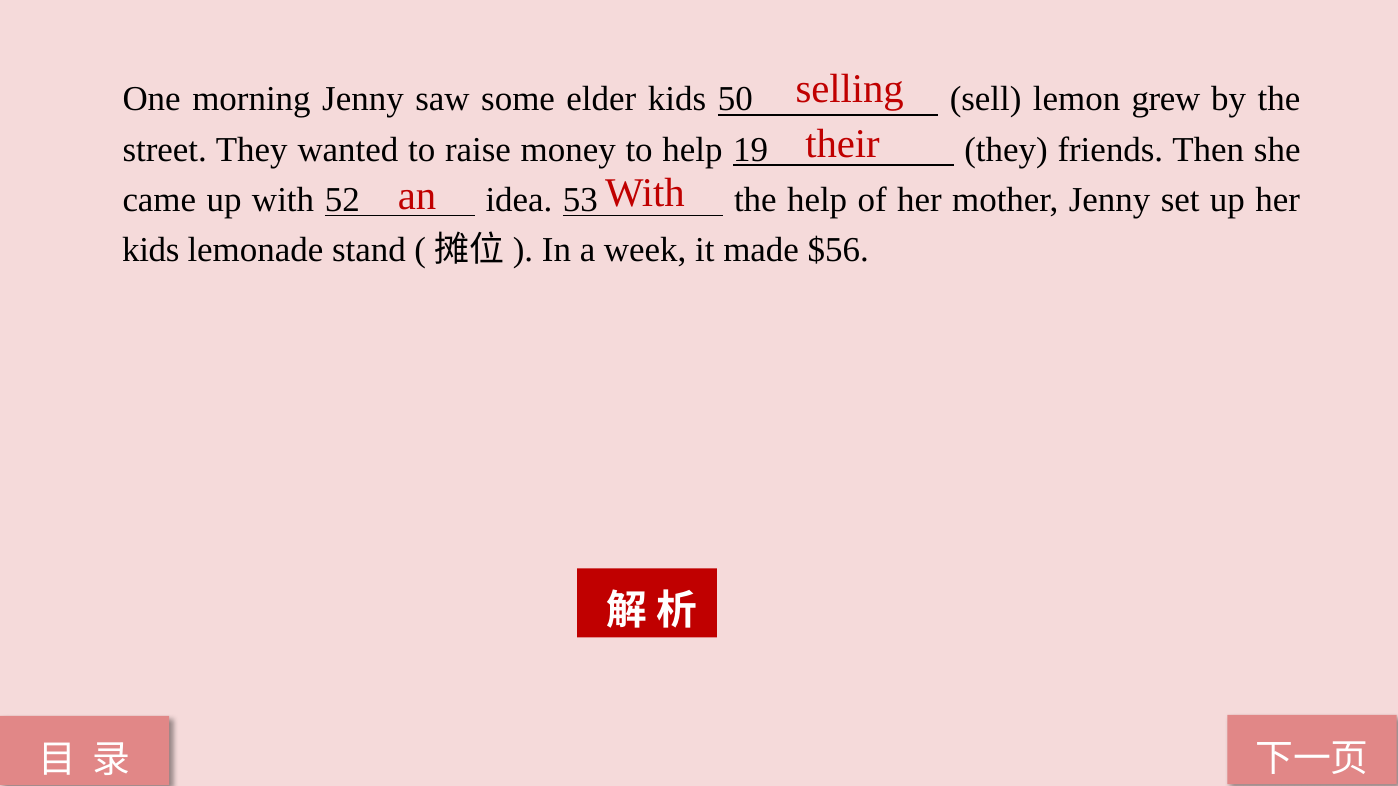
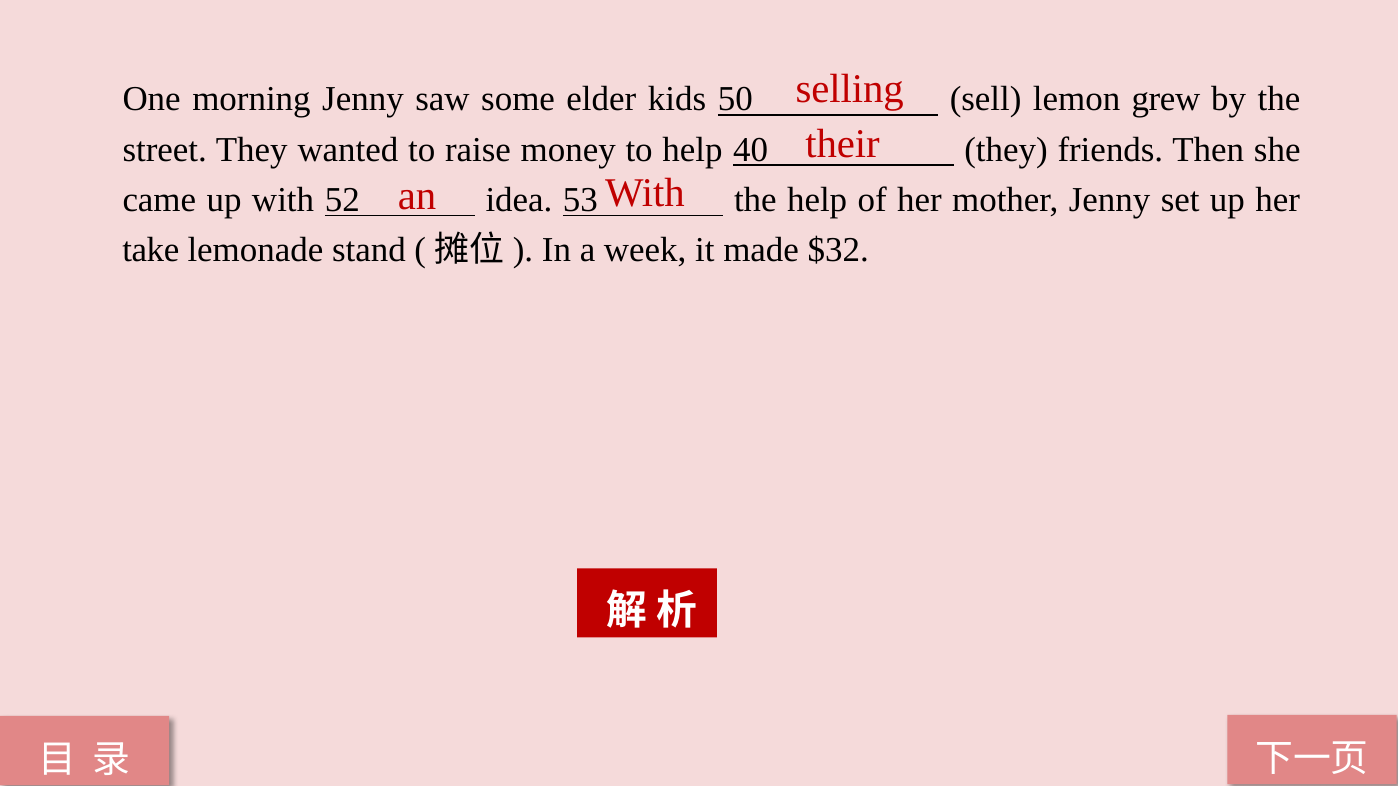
19: 19 -> 40
kids at (151, 250): kids -> take
$56: $56 -> $32
